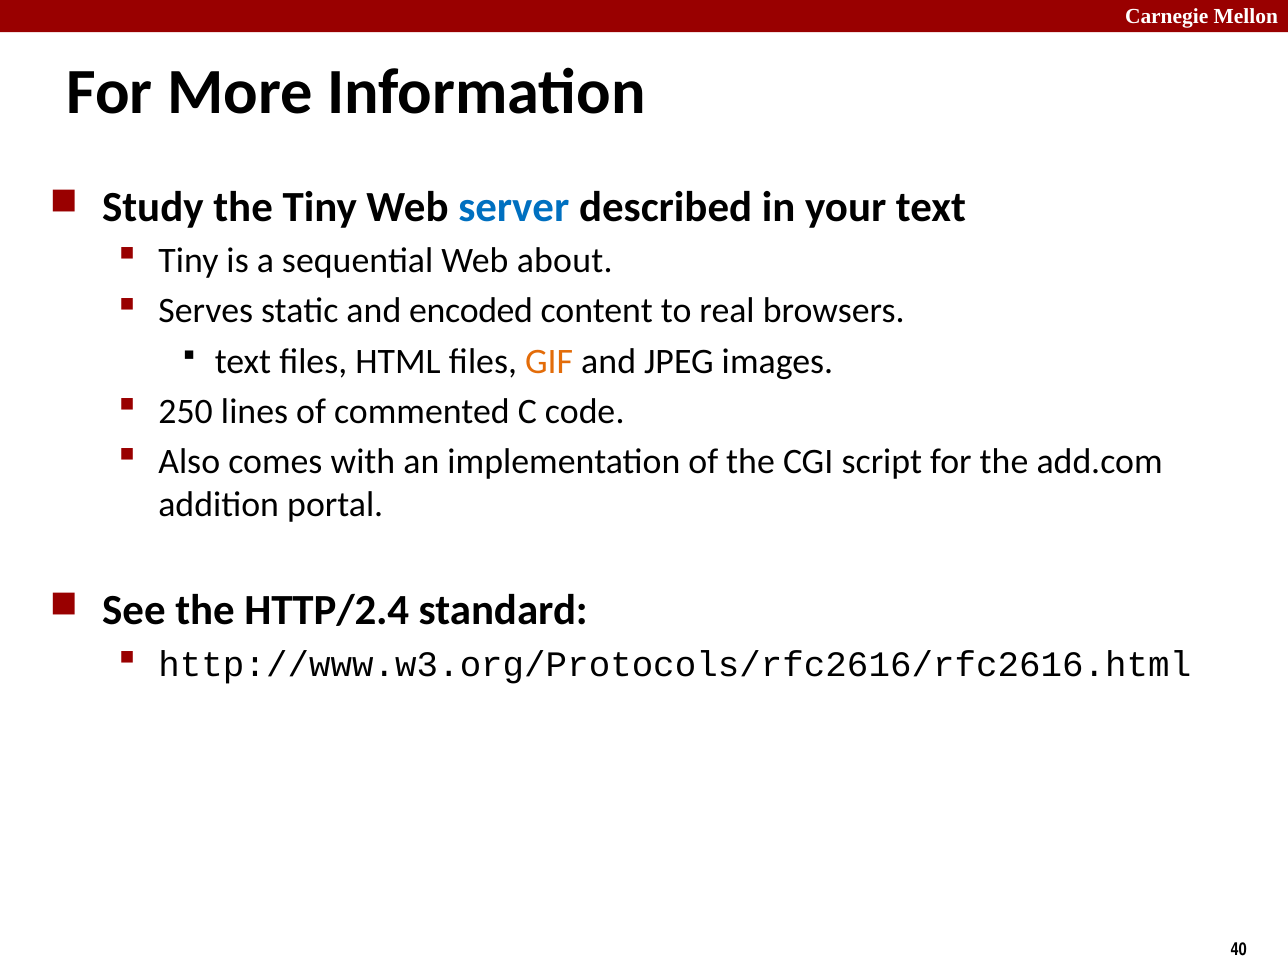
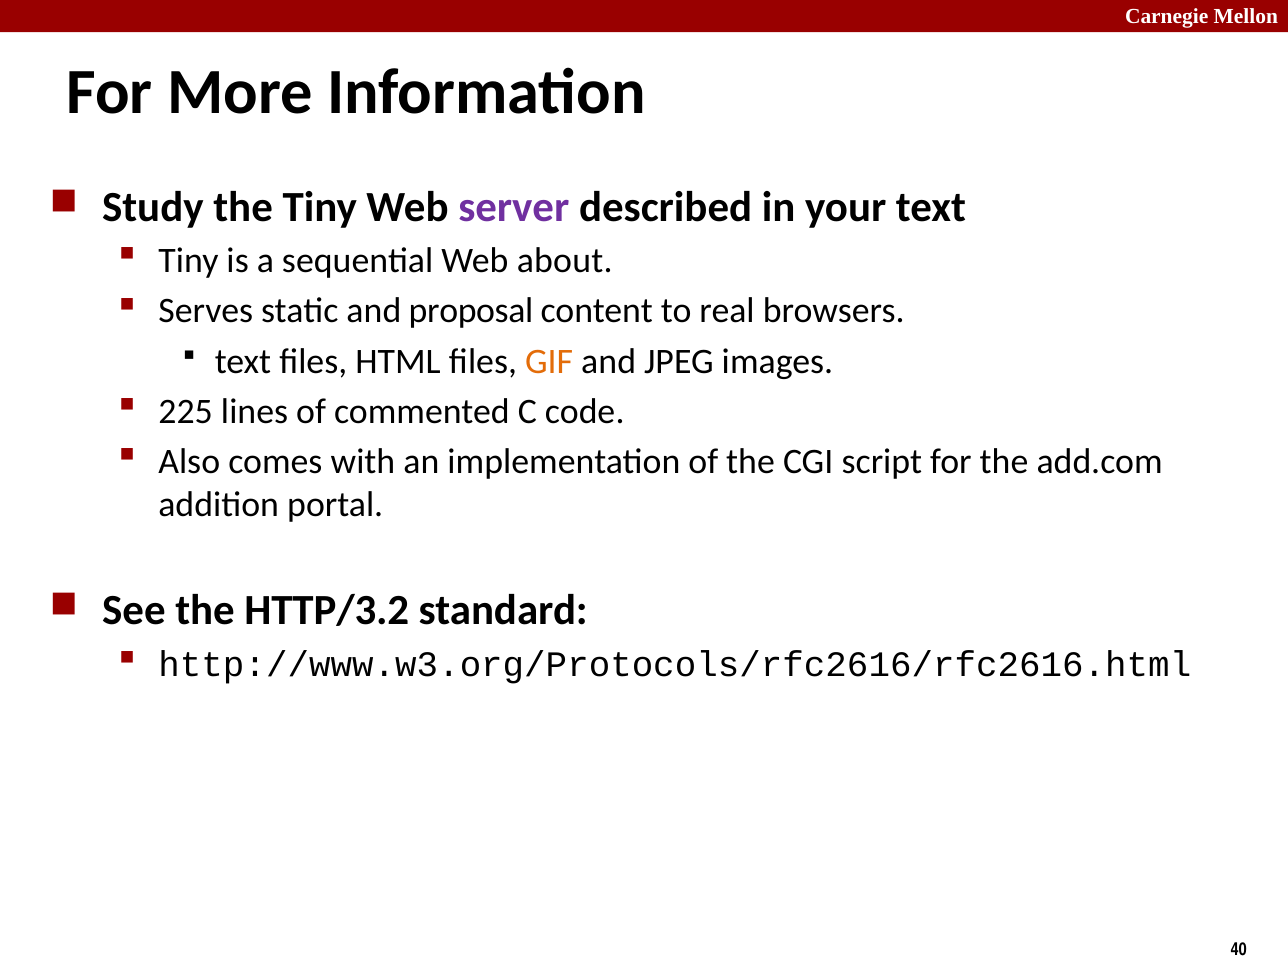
server colour: blue -> purple
encoded: encoded -> proposal
250: 250 -> 225
HTTP/2.4: HTTP/2.4 -> HTTP/3.2
